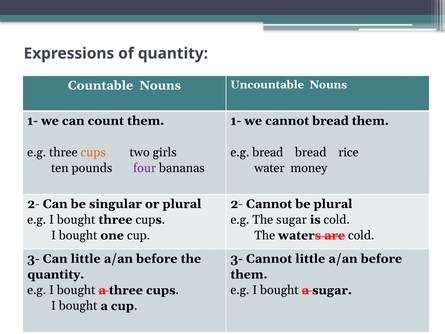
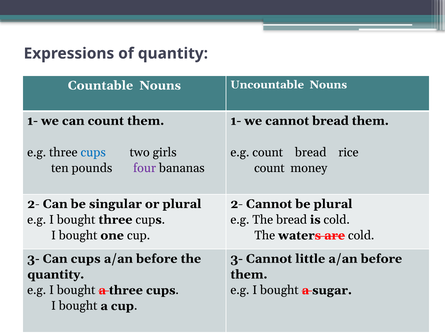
cups at (93, 152) colour: orange -> blue
e.g bread: bread -> count
water at (269, 168): water -> count
The sugar: sugar -> bread
Can little: little -> cups
